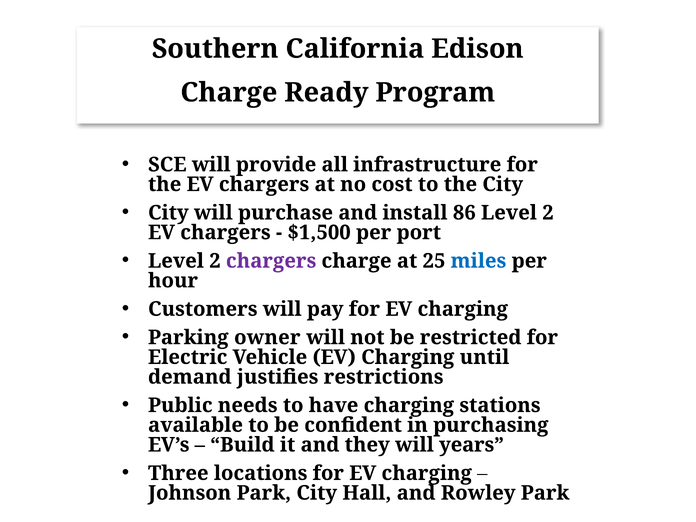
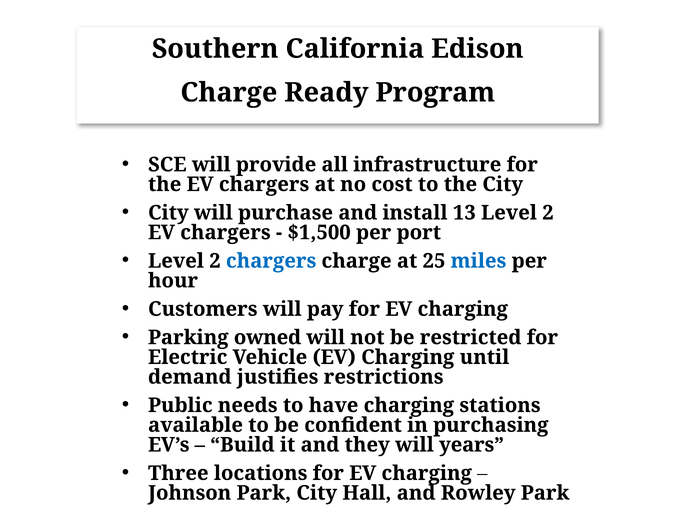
86: 86 -> 13
chargers at (271, 261) colour: purple -> blue
owner: owner -> owned
